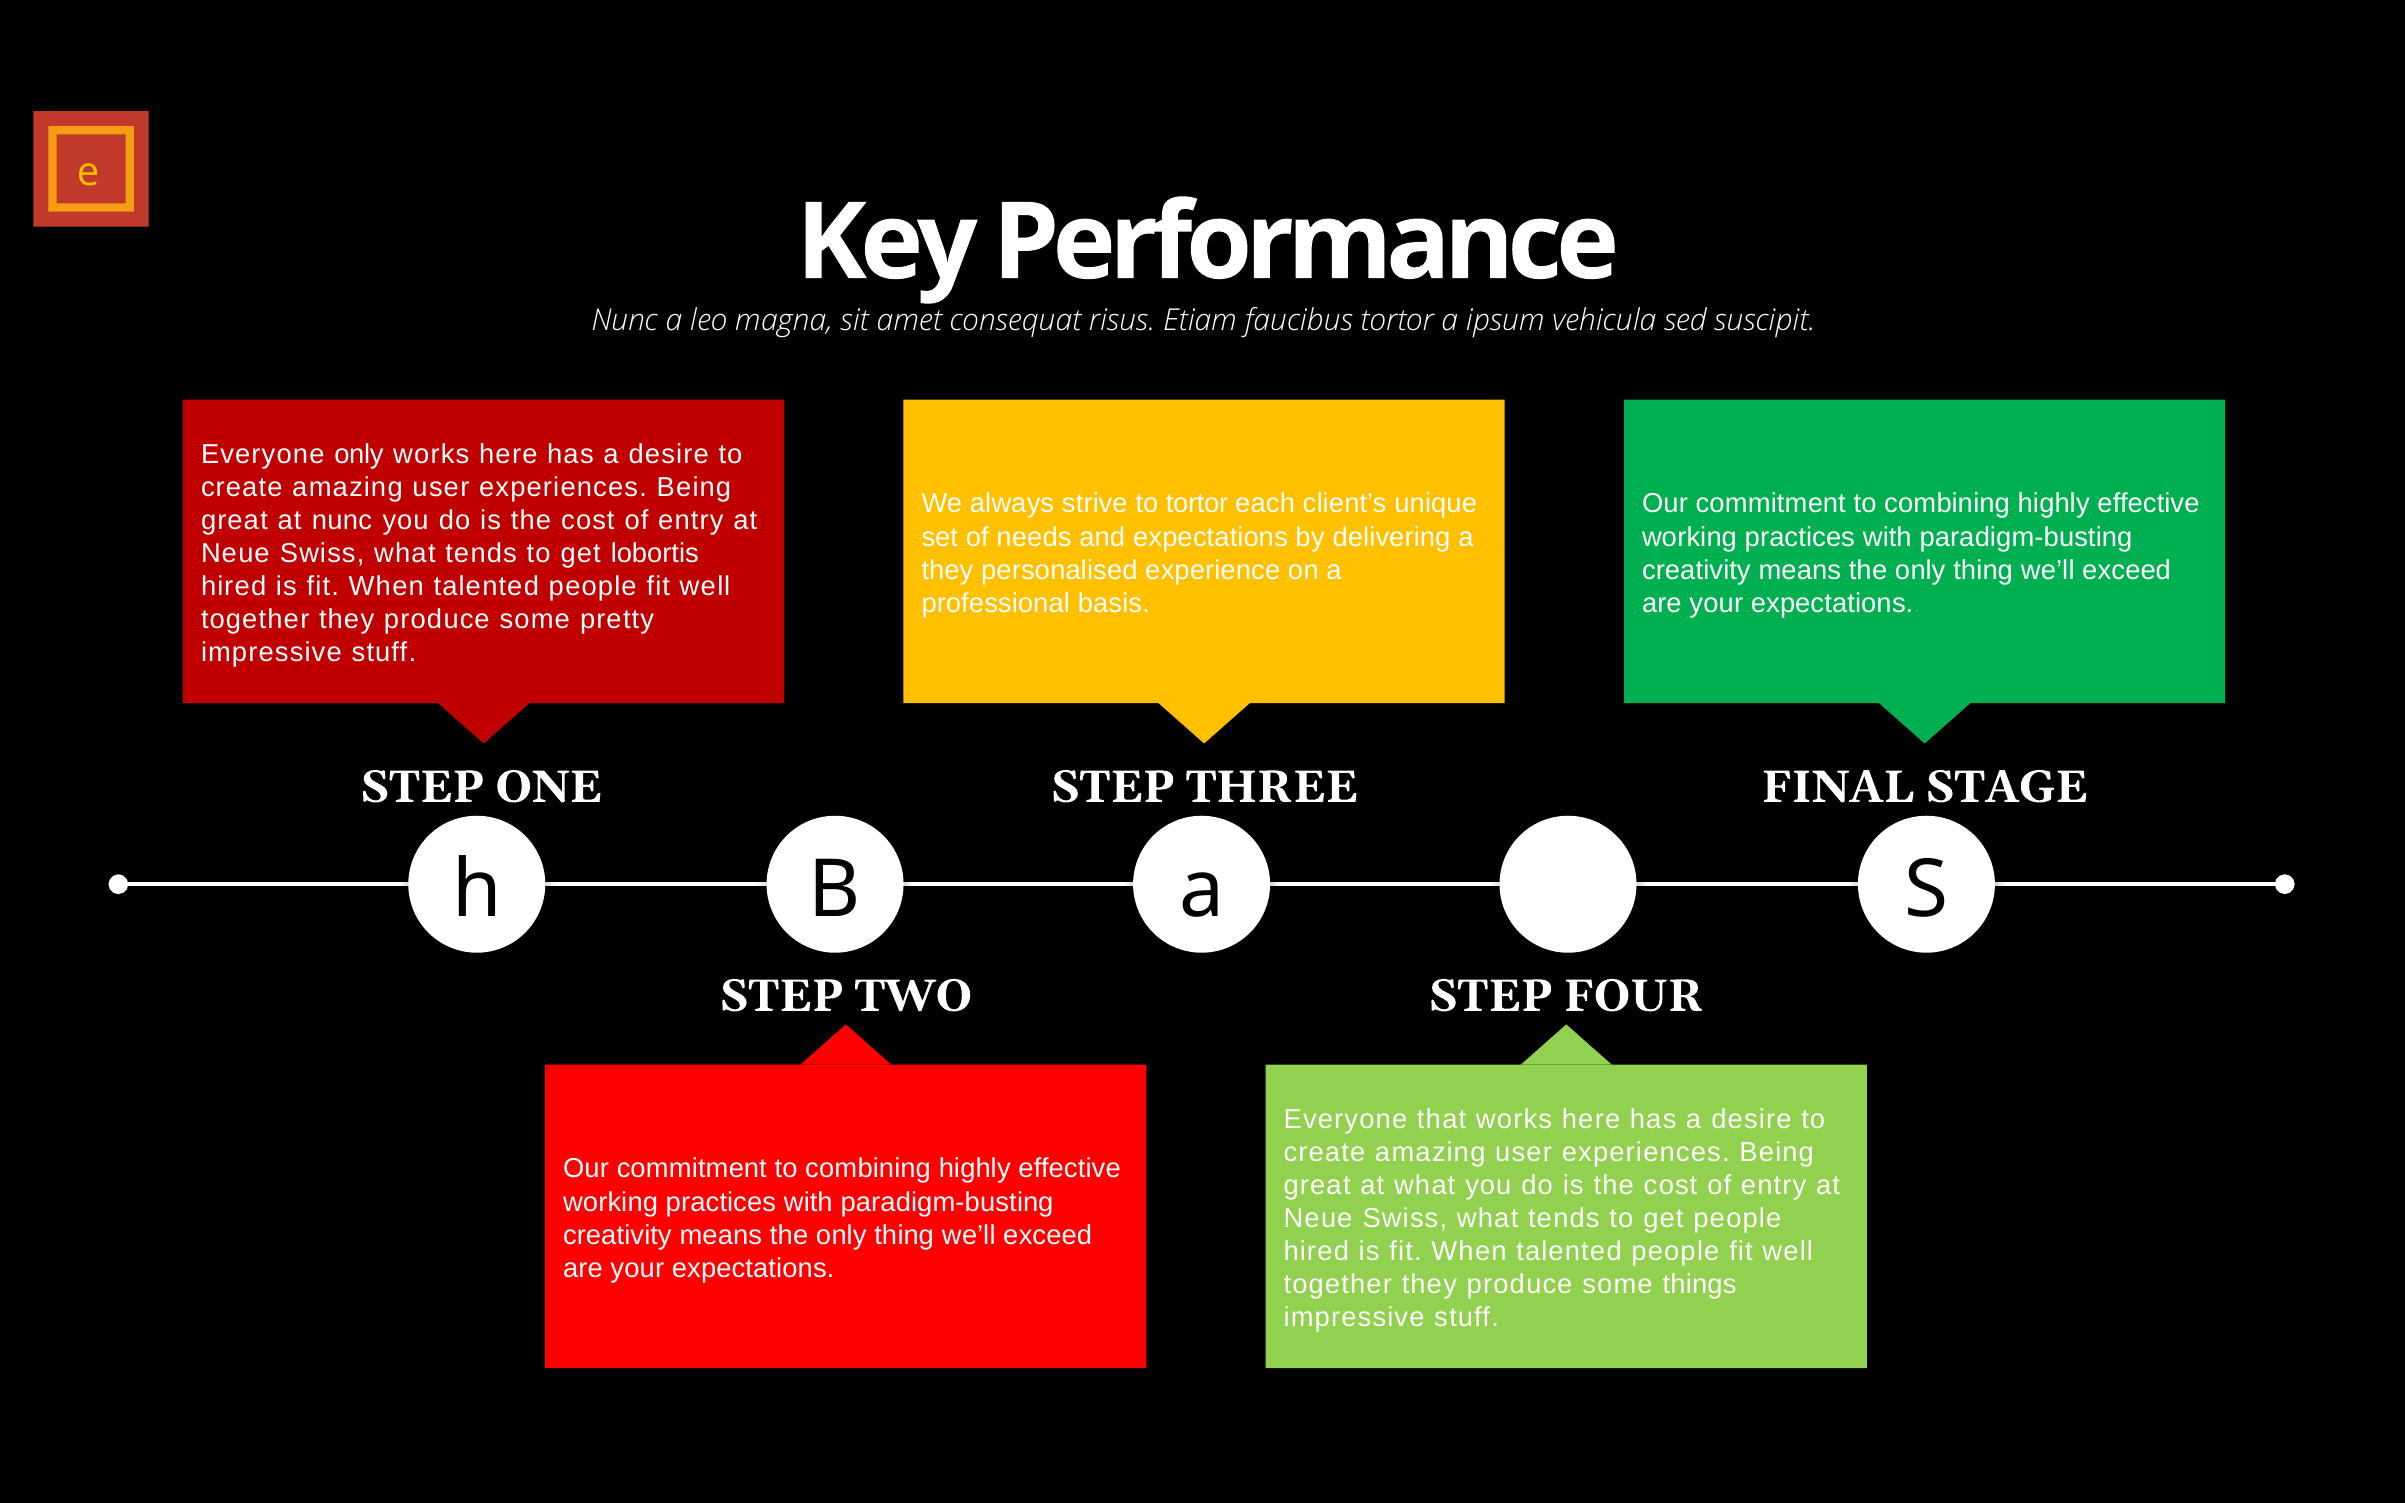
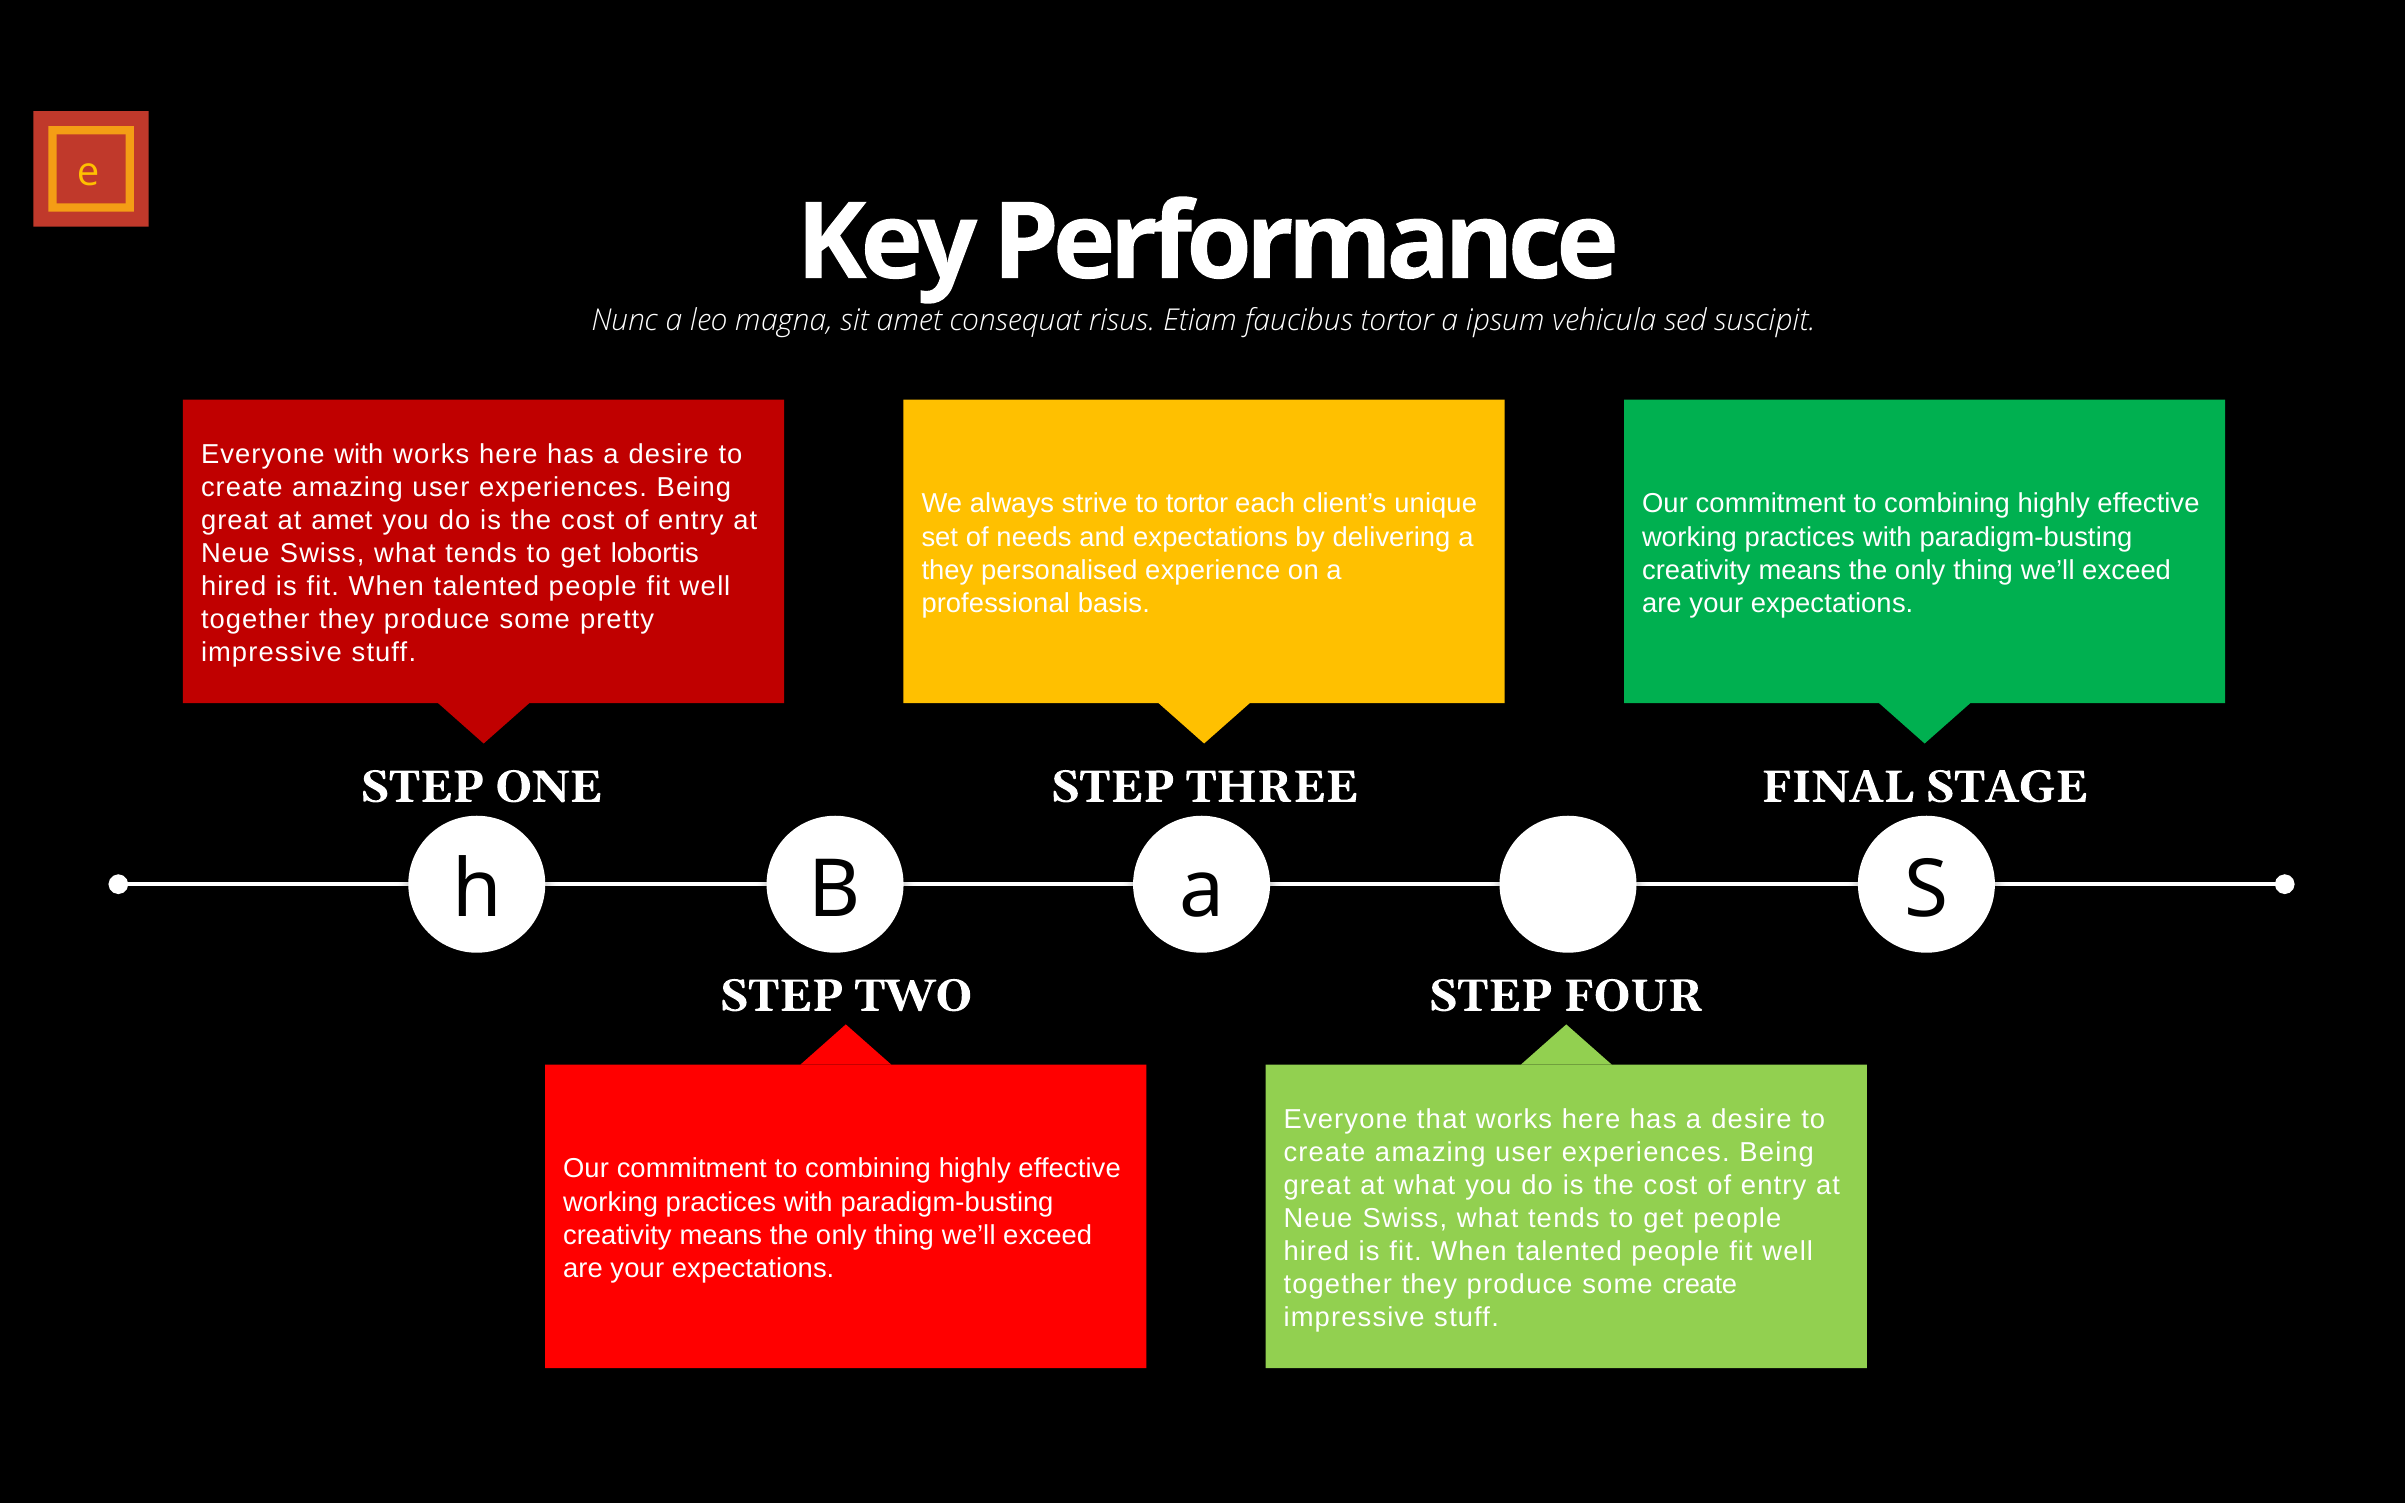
Everyone only: only -> with
at nunc: nunc -> amet
some things: things -> create
